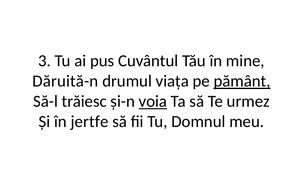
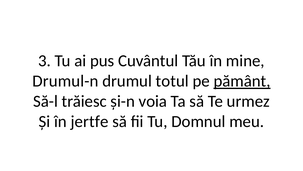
Dăruită-n: Dăruită-n -> Drumul-n
viața: viața -> totul
voia underline: present -> none
